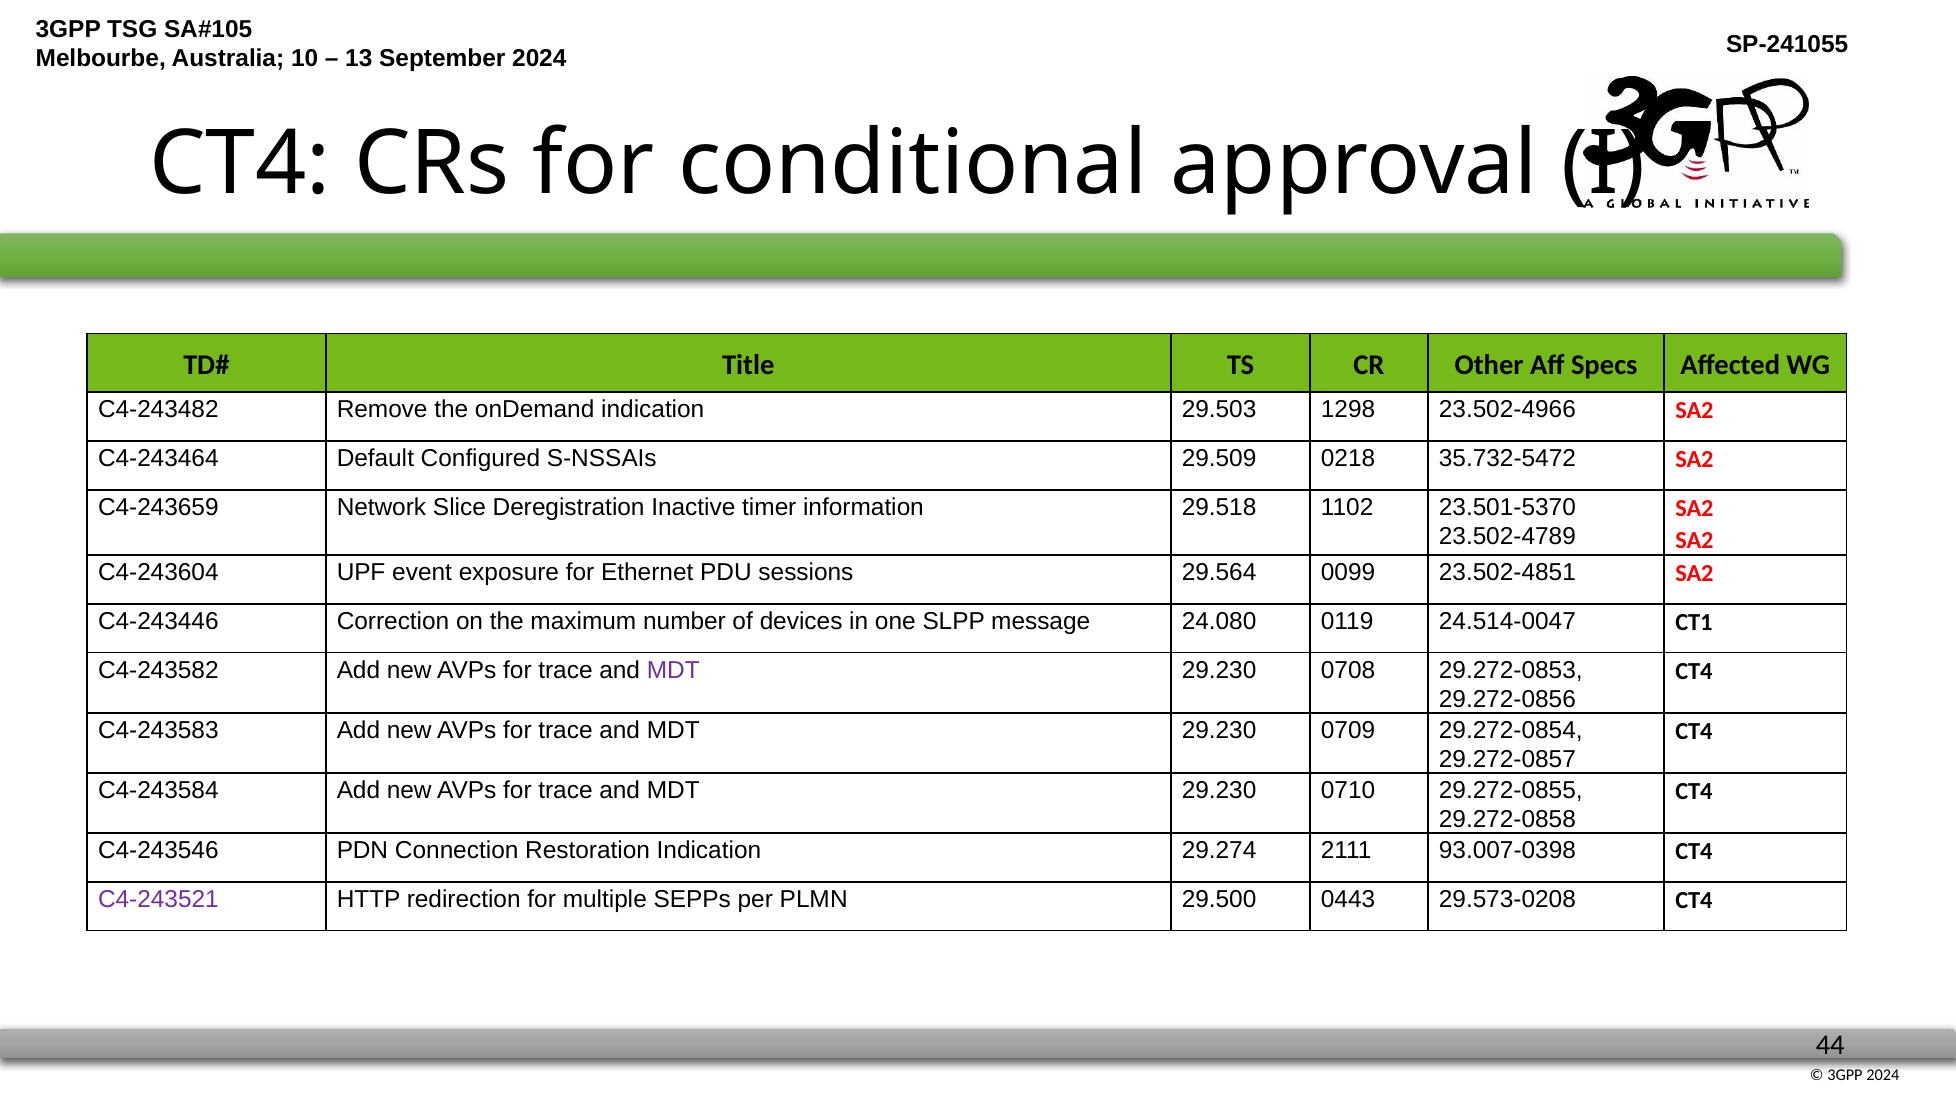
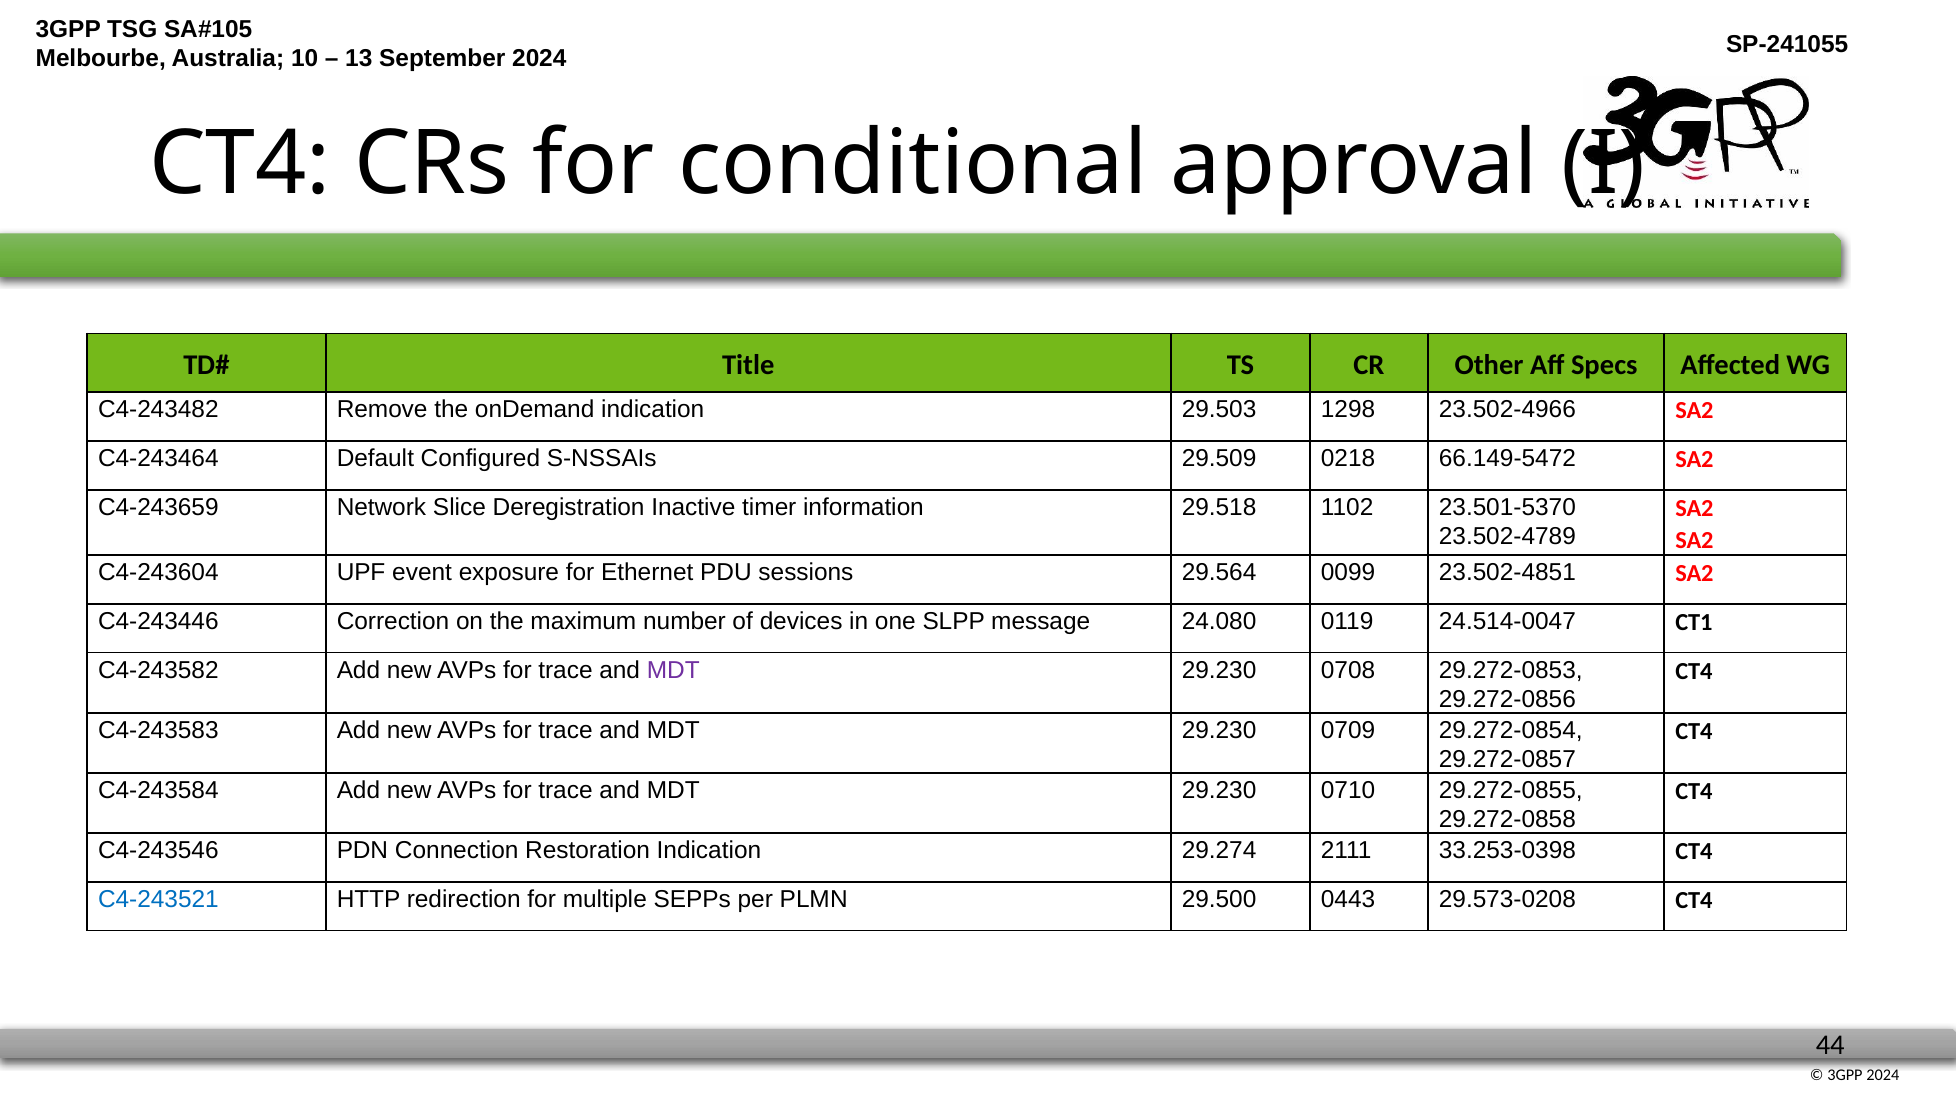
35.732-5472: 35.732-5472 -> 66.149-5472
93.007-0398: 93.007-0398 -> 33.253-0398
C4-243521 colour: purple -> blue
